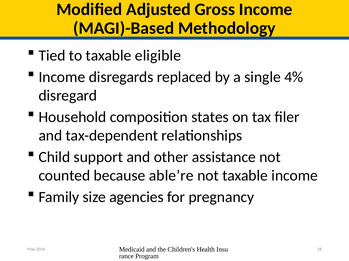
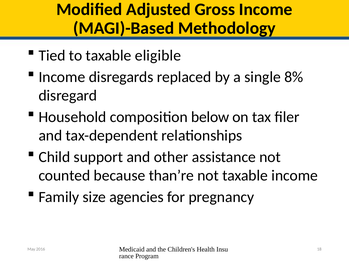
4%: 4% -> 8%
states: states -> below
able’re: able’re -> than’re
